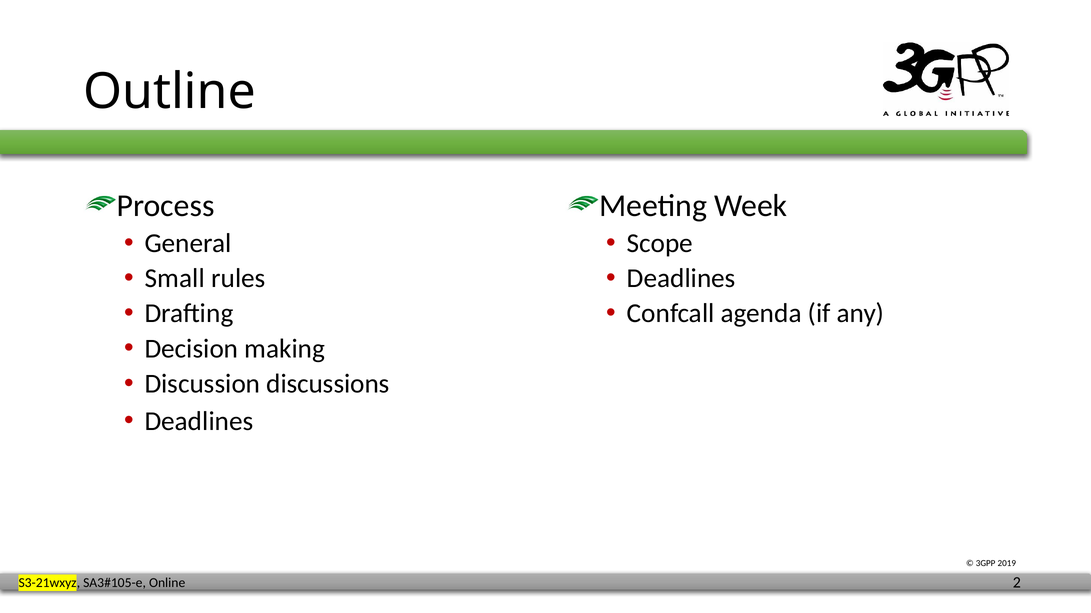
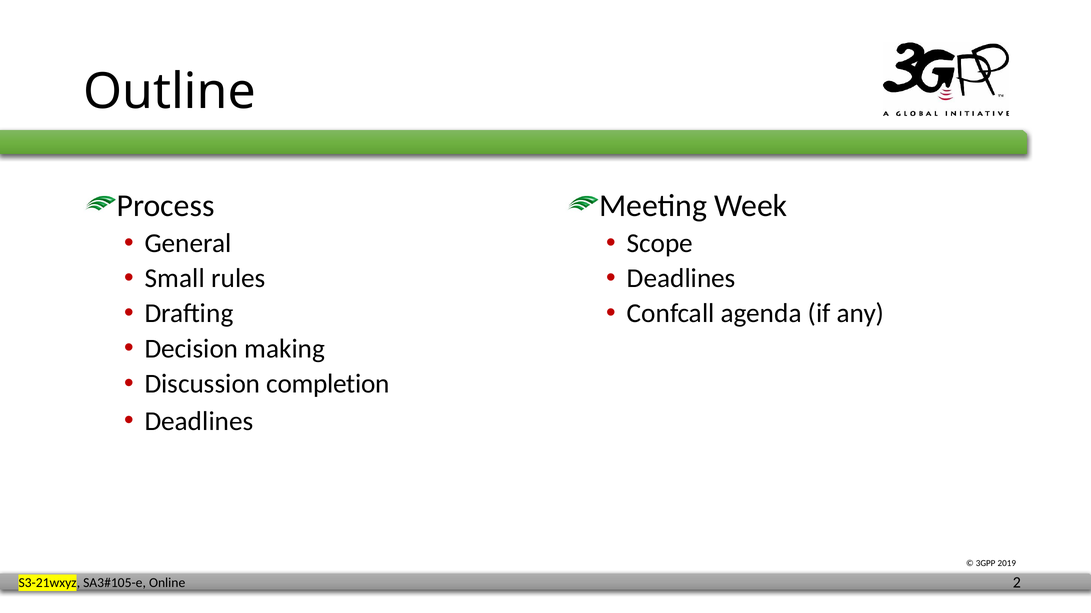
discussions: discussions -> completion
